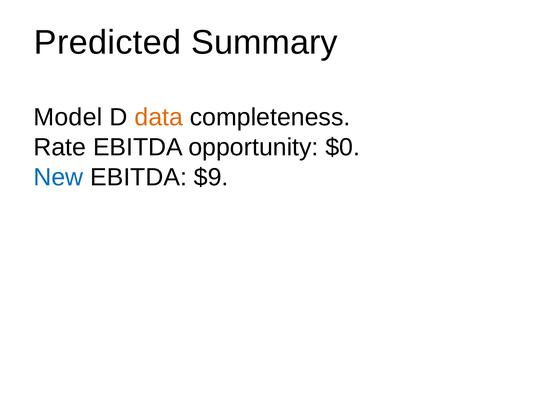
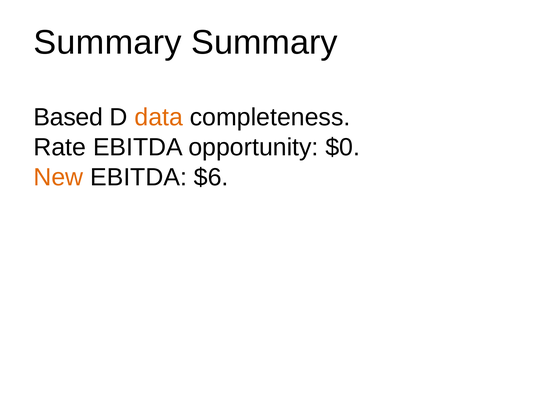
Predicted at (108, 43): Predicted -> Summary
Model: Model -> Based
New colour: blue -> orange
$9: $9 -> $6
